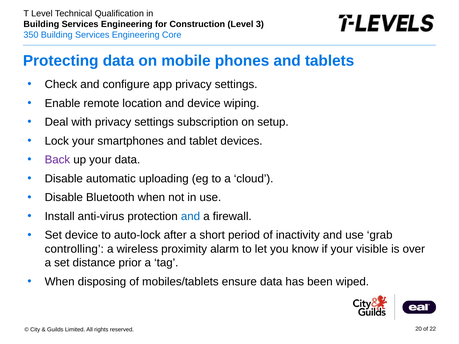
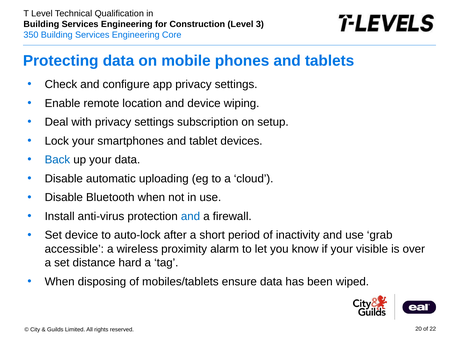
Back colour: purple -> blue
controlling: controlling -> accessible
prior: prior -> hard
